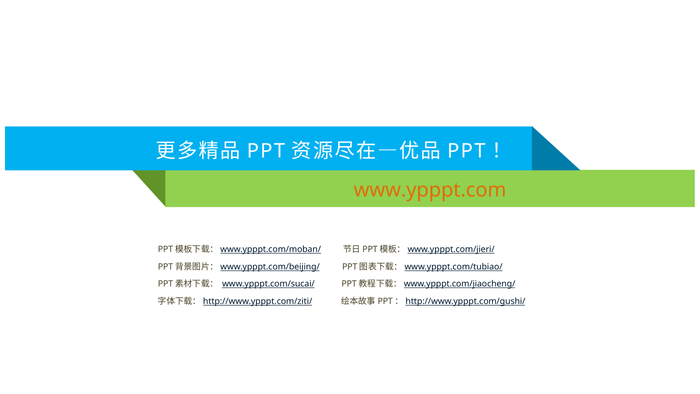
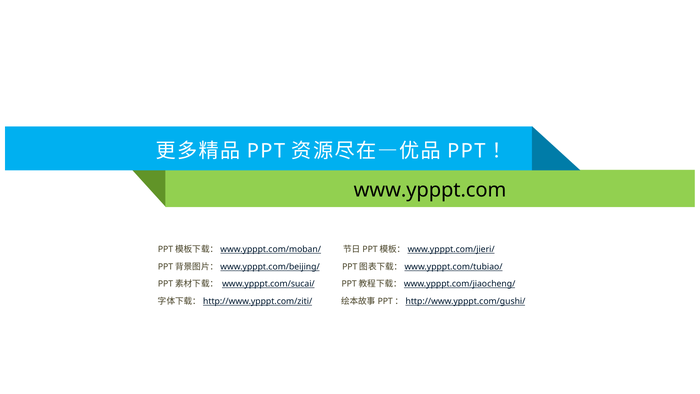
www.ypppt.com colour: orange -> black
